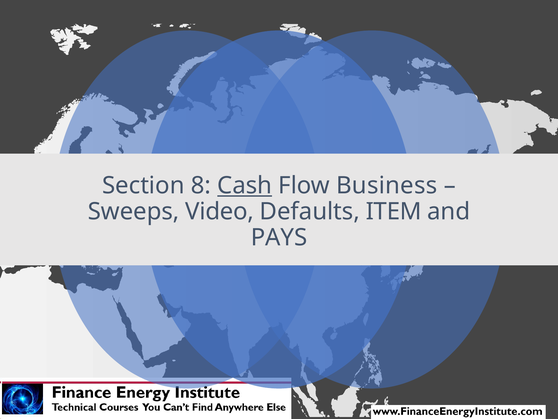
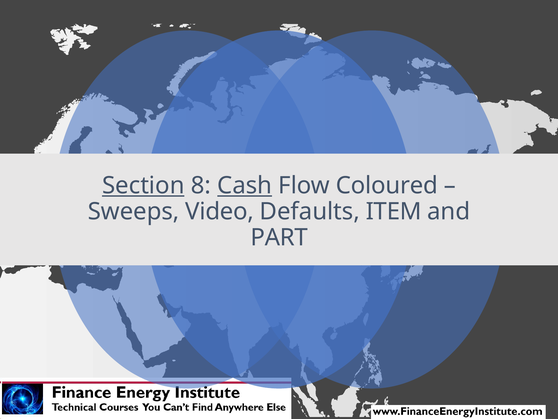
Section underline: none -> present
Business: Business -> Coloured
PAYS: PAYS -> PART
